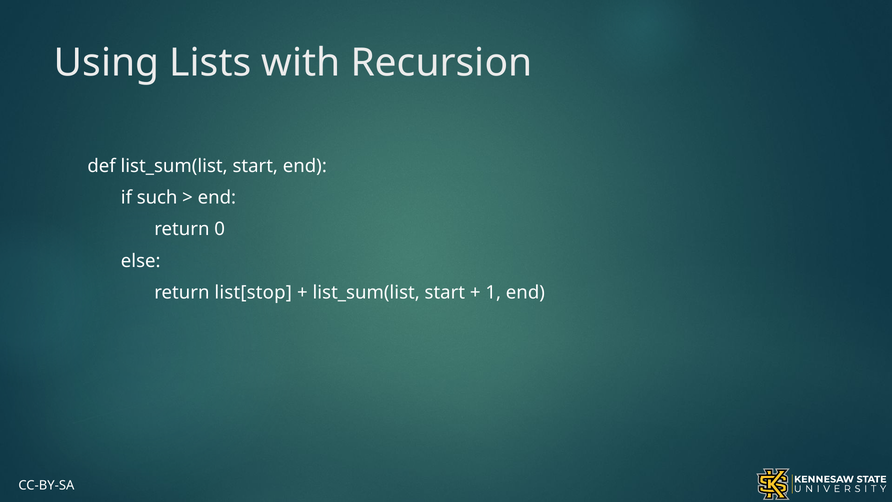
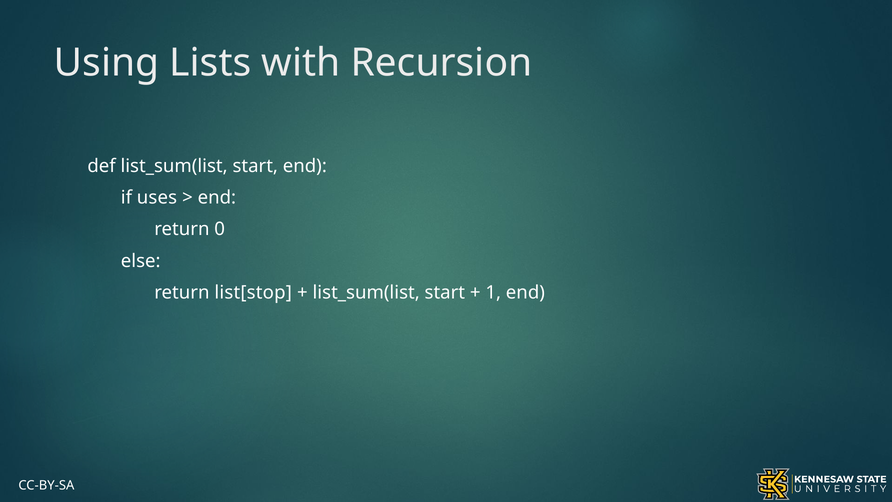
such: such -> uses
